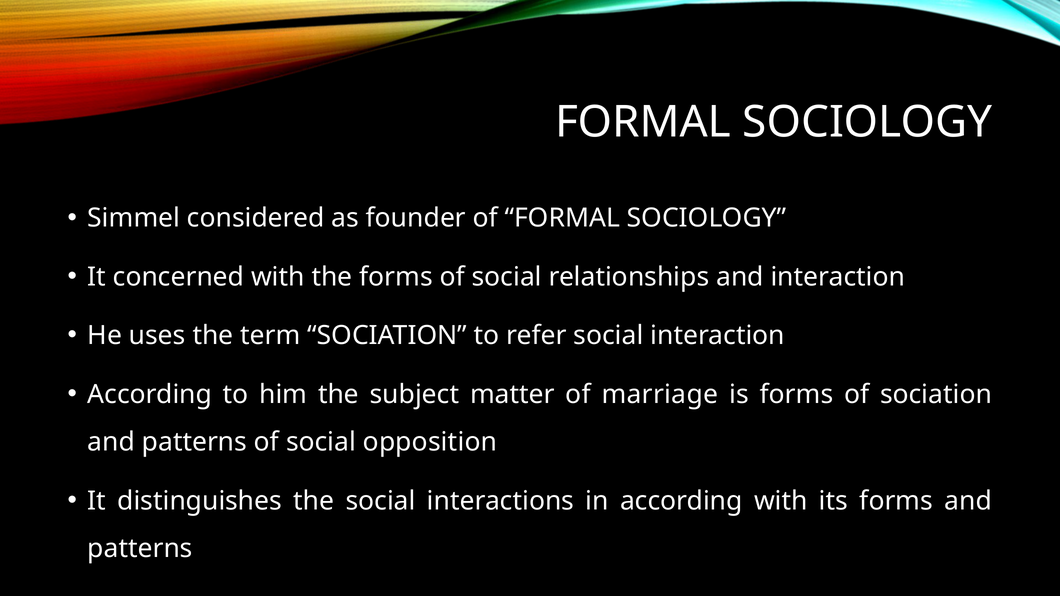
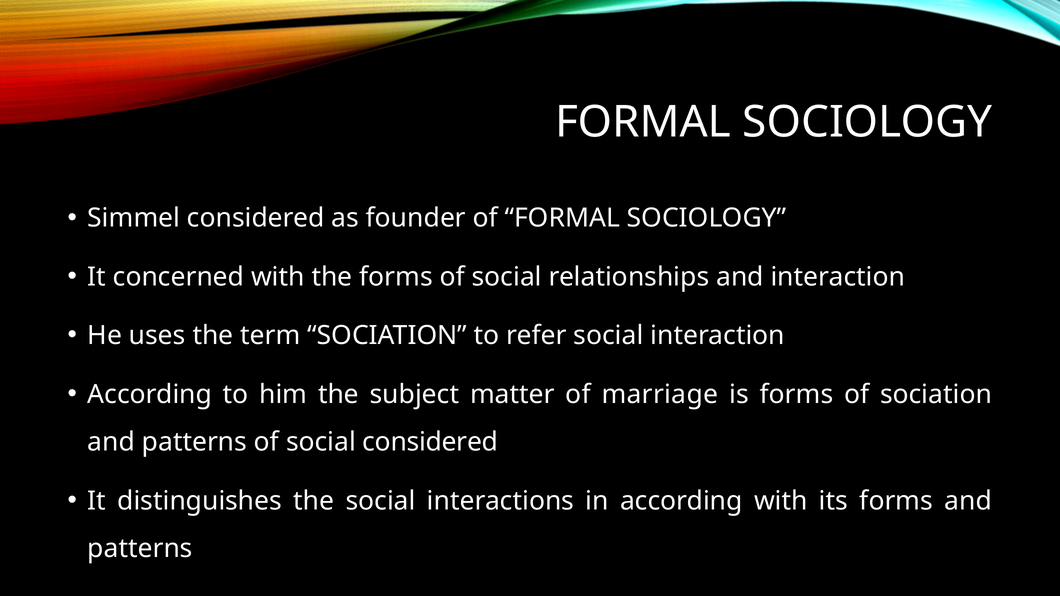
social opposition: opposition -> considered
